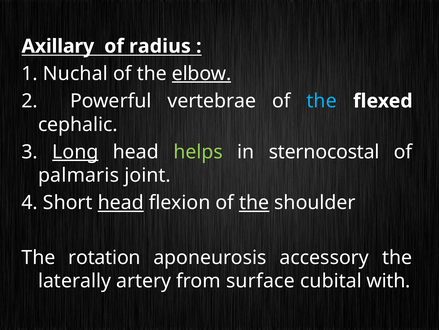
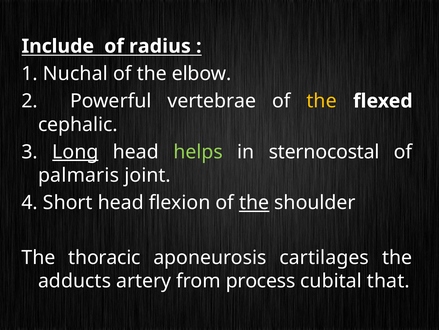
Axillary: Axillary -> Include
elbow underline: present -> none
the at (322, 101) colour: light blue -> yellow
head at (121, 202) underline: present -> none
rotation: rotation -> thoracic
accessory: accessory -> cartilages
laterally: laterally -> adducts
surface: surface -> process
with: with -> that
